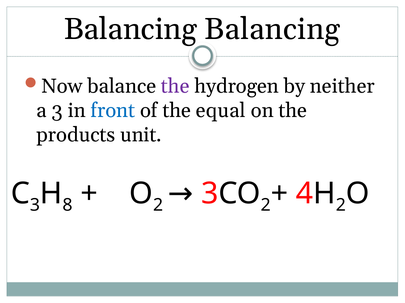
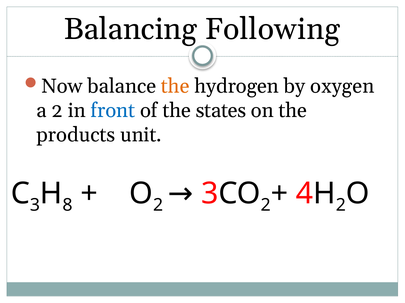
Balancing Balancing: Balancing -> Following
the at (175, 86) colour: purple -> orange
neither: neither -> oxygen
a 3: 3 -> 2
equal: equal -> states
